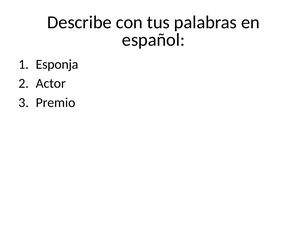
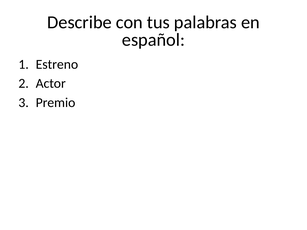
Esponja: Esponja -> Estreno
